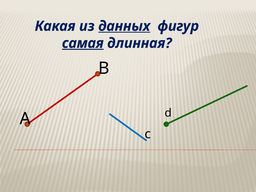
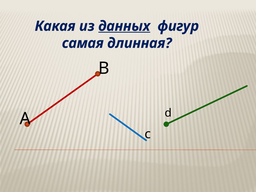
самая underline: present -> none
